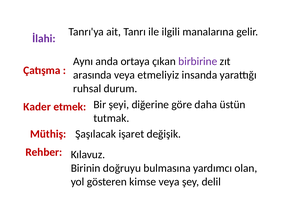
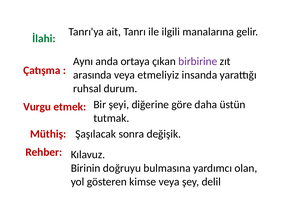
İlahi colour: purple -> green
Kader: Kader -> Vurgu
işaret: işaret -> sonra
